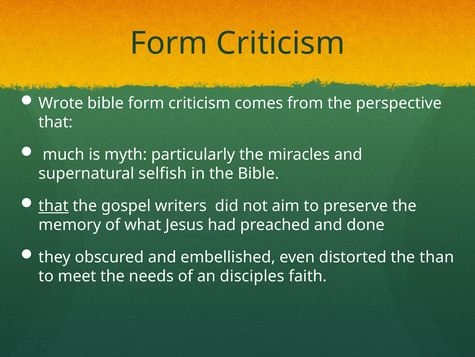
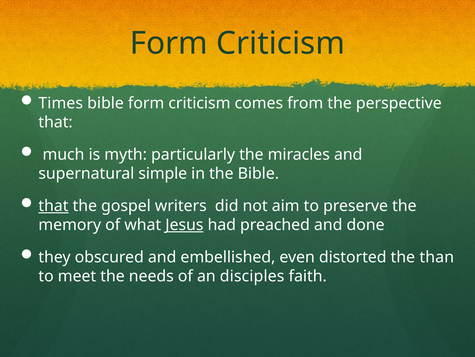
Wrote: Wrote -> Times
selfish: selfish -> simple
Jesus underline: none -> present
